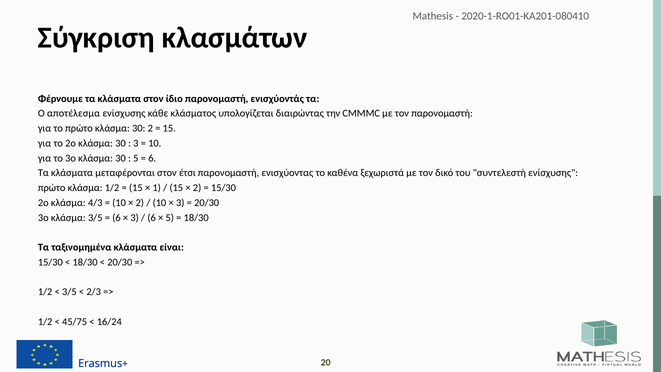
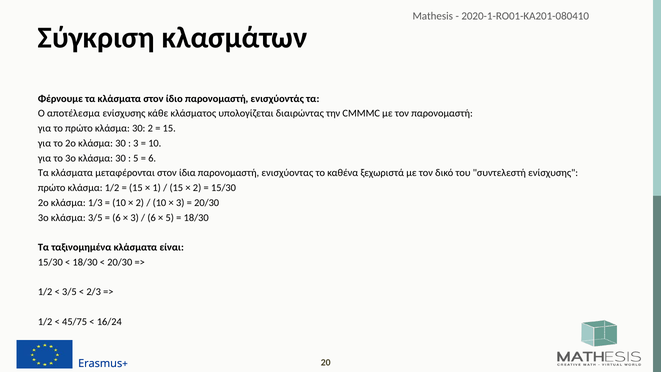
έτσι: έτσι -> ίδια
4/3: 4/3 -> 1/3
